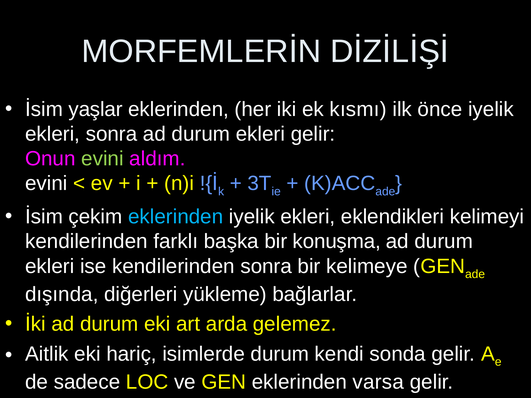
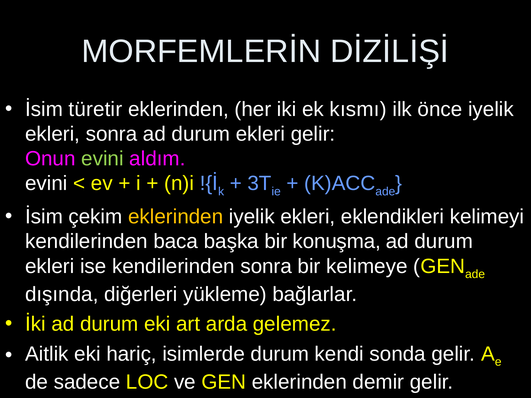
yaşlar: yaşlar -> türetir
eklerinden at (176, 217) colour: light blue -> yellow
farklı: farklı -> baca
varsa: varsa -> demir
